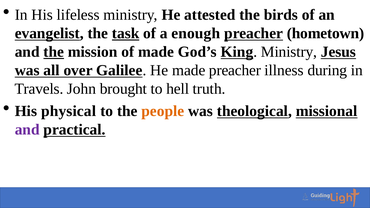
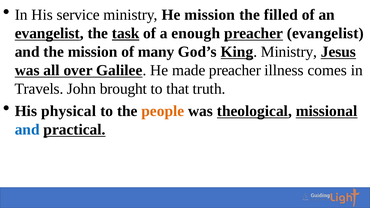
lifeless: lifeless -> service
He attested: attested -> mission
birds: birds -> filled
hometown at (325, 33): hometown -> evangelist
the at (54, 52) underline: present -> none
of made: made -> many
during: during -> comes
hell: hell -> that
and at (27, 130) colour: purple -> blue
